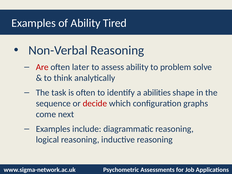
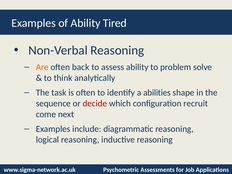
Are colour: red -> orange
later: later -> back
graphs: graphs -> recruit
